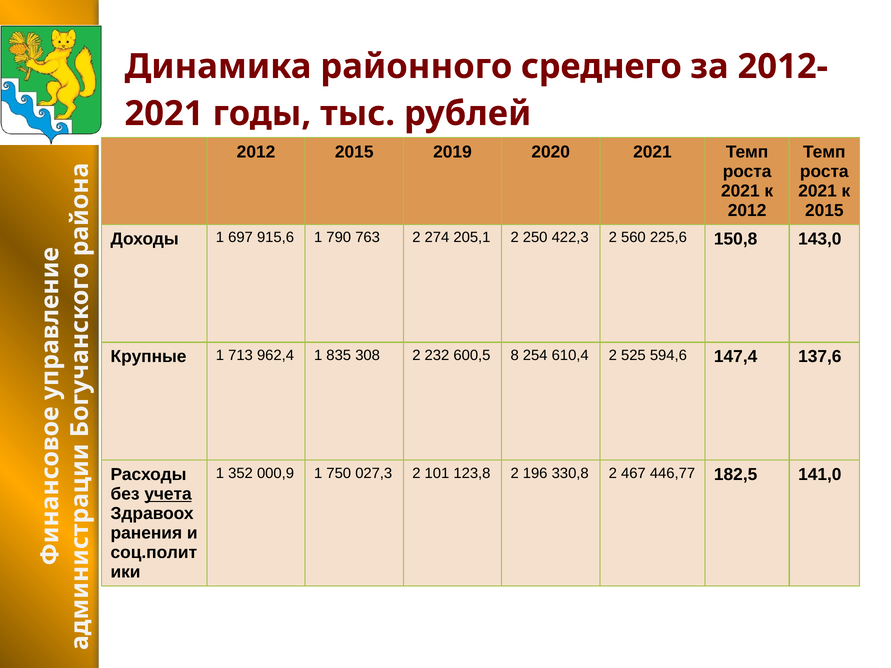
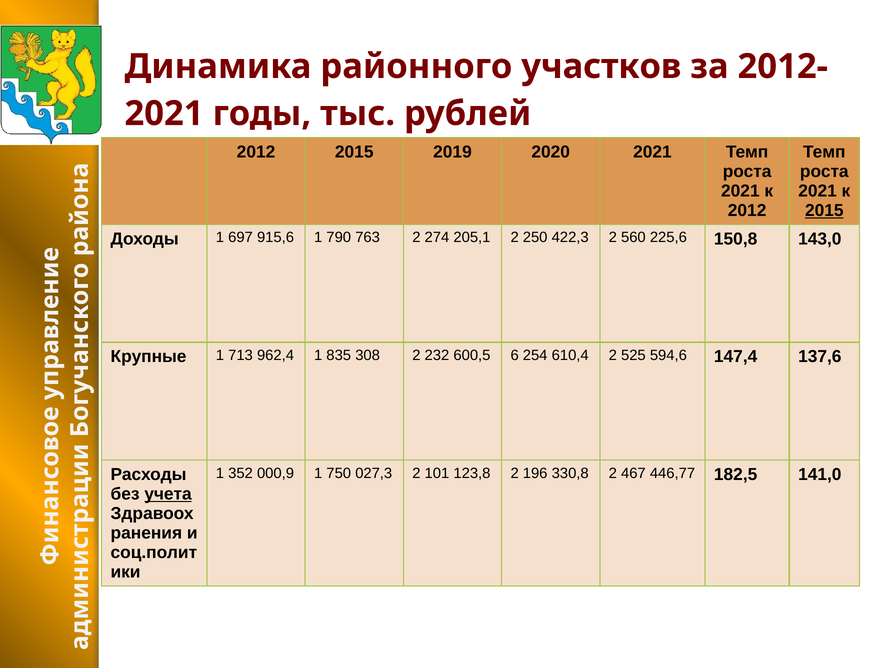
среднего: среднего -> участков
2015 at (824, 211) underline: none -> present
8: 8 -> 6
